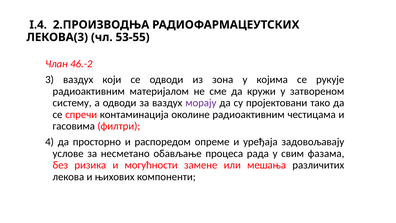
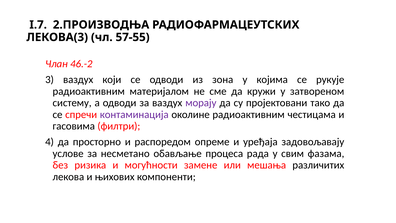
I.4: I.4 -> I.7
53-55: 53-55 -> 57-55
контаминација colour: black -> purple
